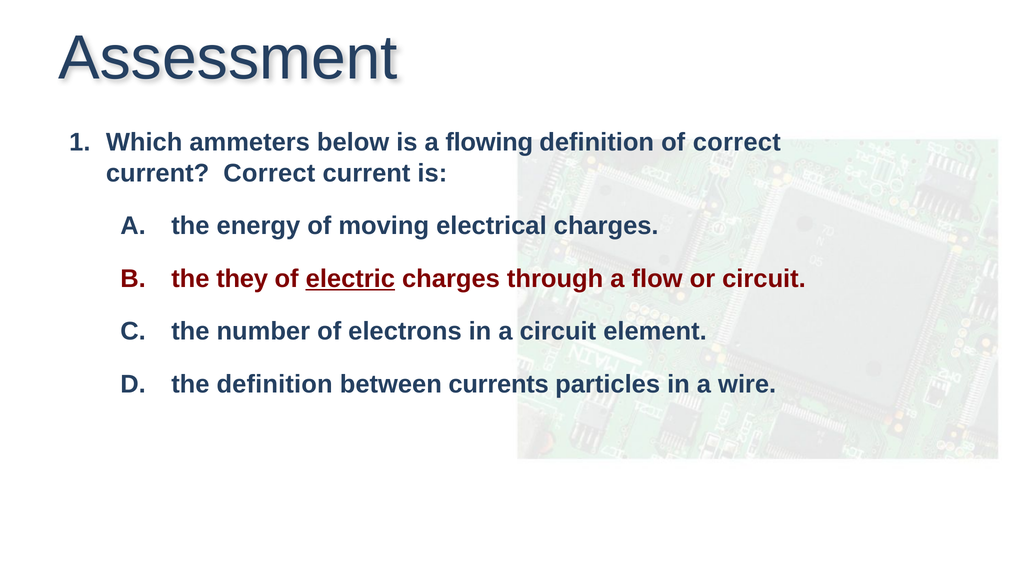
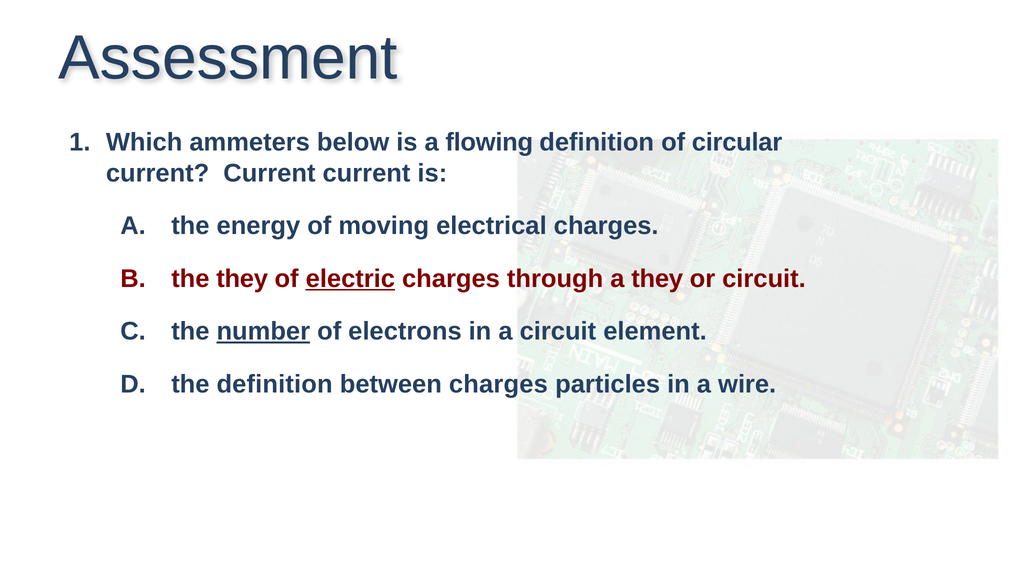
of correct: correct -> circular
Correct at (269, 173): Correct -> Current
a flow: flow -> they
number underline: none -> present
between currents: currents -> charges
